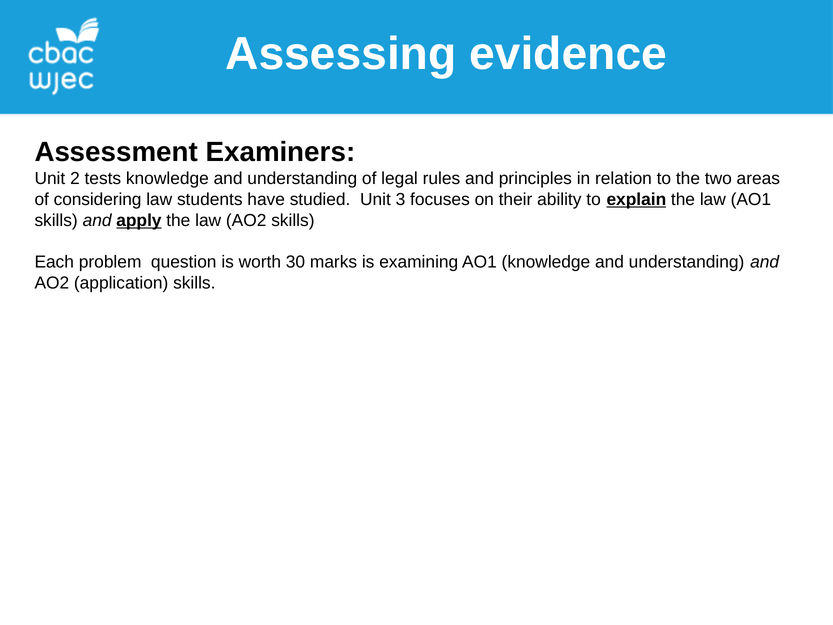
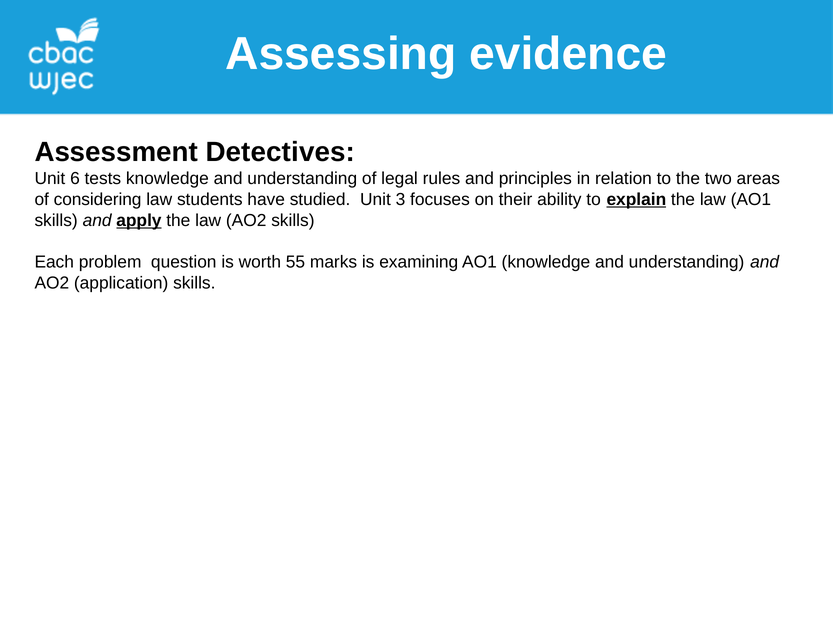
Examiners: Examiners -> Detectives
2: 2 -> 6
30: 30 -> 55
